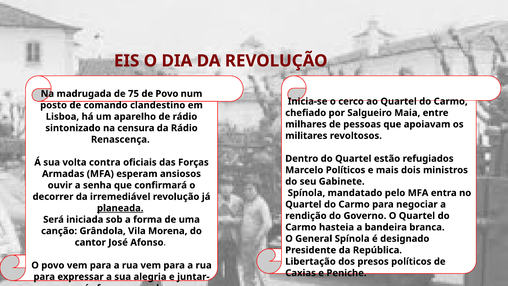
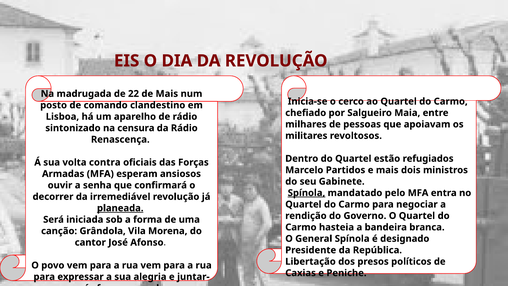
75: 75 -> 22
de Povo: Povo -> Mais
Marcelo Políticos: Políticos -> Partidos
Spínola at (306, 193) underline: none -> present
